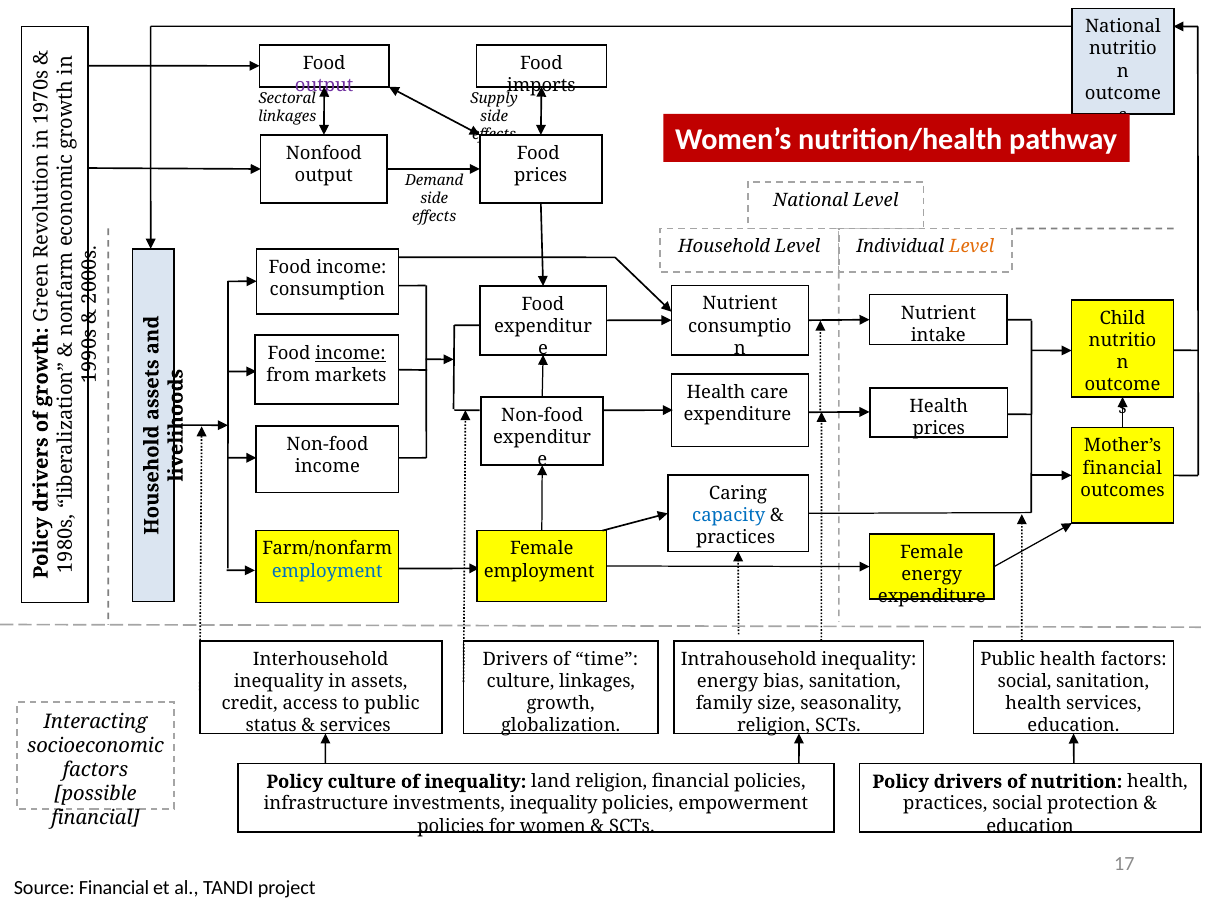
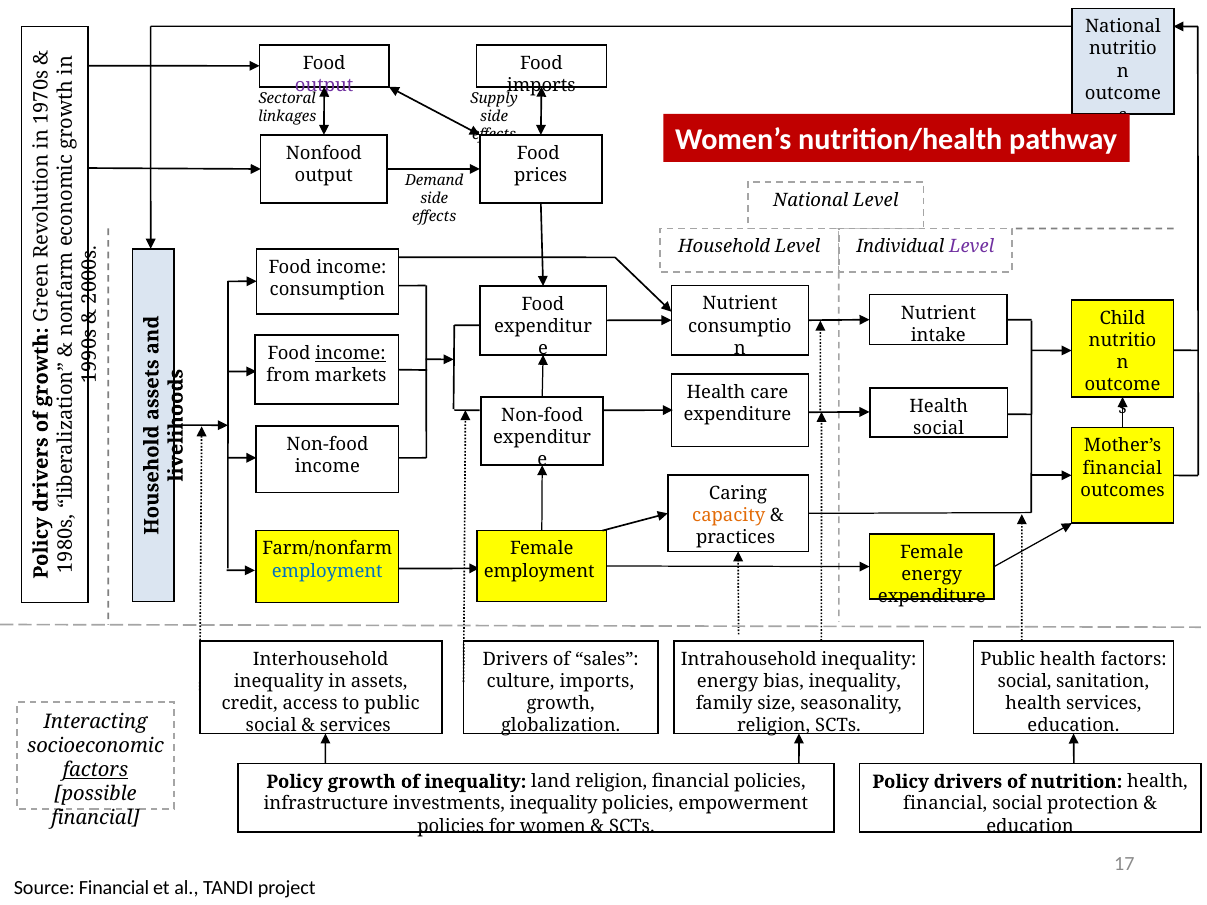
Level at (972, 247) colour: orange -> purple
prices at (939, 429): prices -> social
capacity colour: blue -> orange
time: time -> sales
culture linkages: linkages -> imports
bias sanitation: sanitation -> inequality
status at (271, 726): status -> social
factors at (96, 770) underline: none -> present
Policy culture: culture -> growth
practices at (945, 804): practices -> financial
